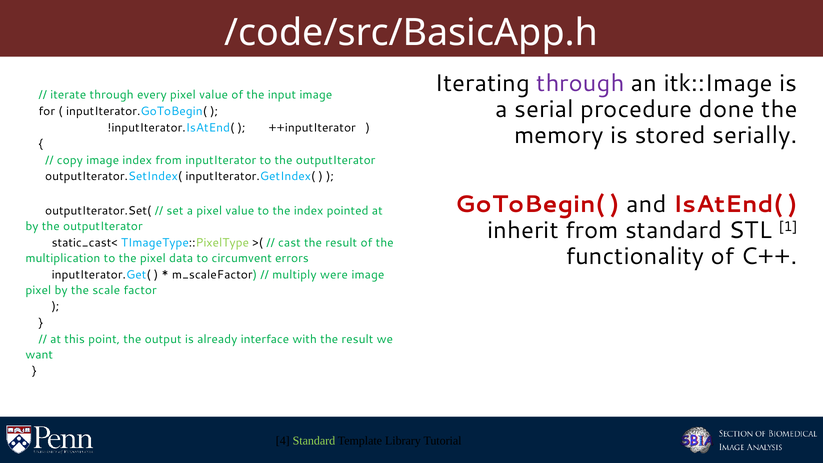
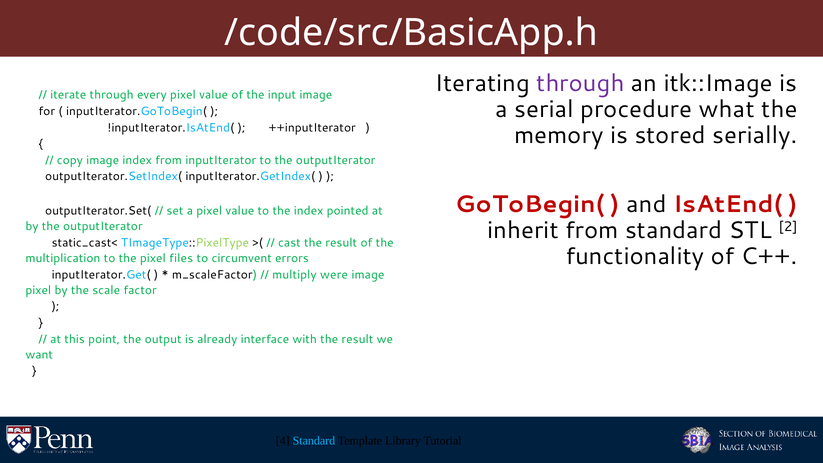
done: done -> what
1: 1 -> 2
data: data -> files
Standard at (314, 441) colour: light green -> light blue
